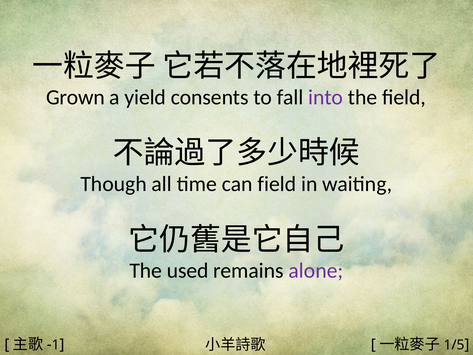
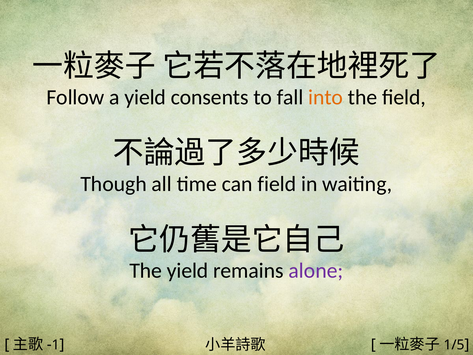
Grown: Grown -> Follow
into colour: purple -> orange
The used: used -> yield
